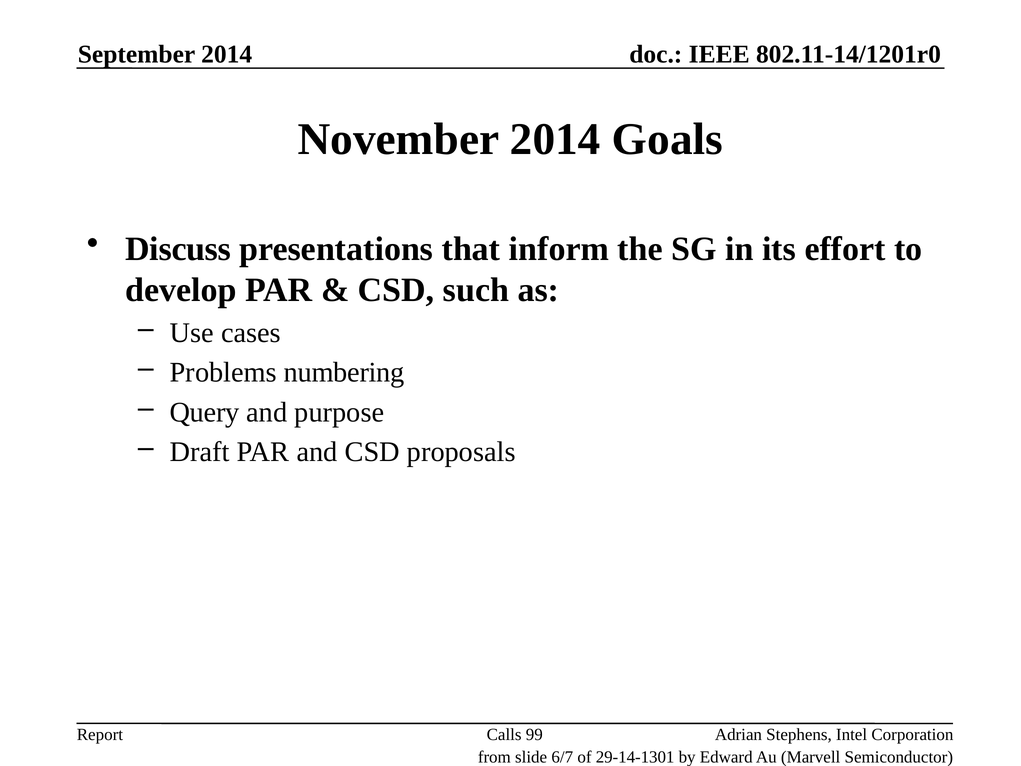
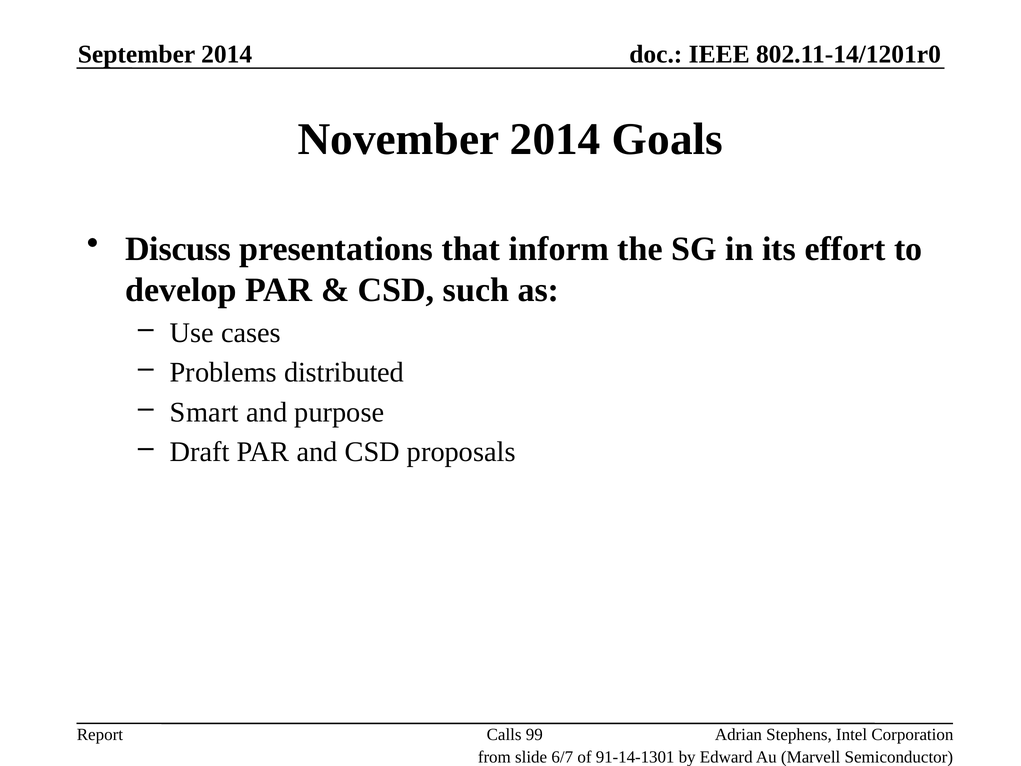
numbering: numbering -> distributed
Query: Query -> Smart
29-14-1301: 29-14-1301 -> 91-14-1301
